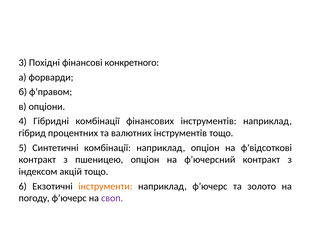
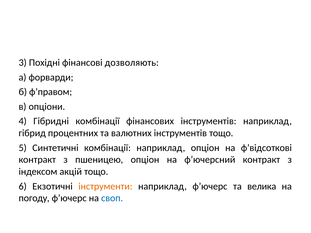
конкретного: конкретного -> дозволяють
золото: золото -> велика
своп colour: purple -> blue
